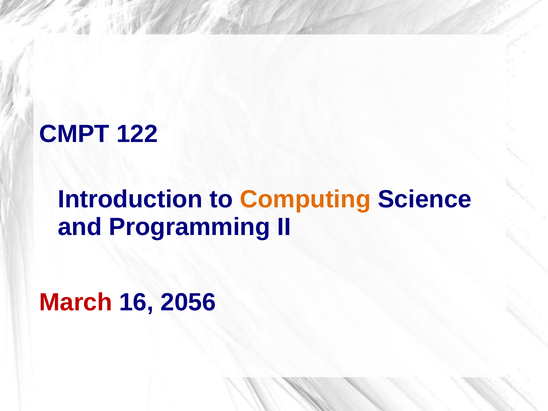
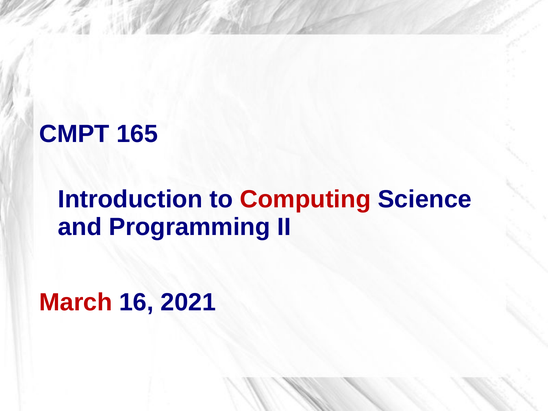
122: 122 -> 165
Computing colour: orange -> red
2056: 2056 -> 2021
